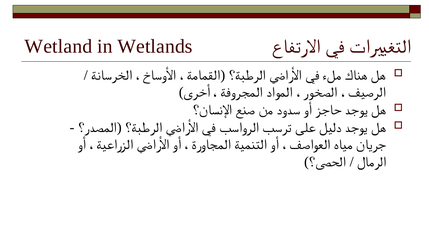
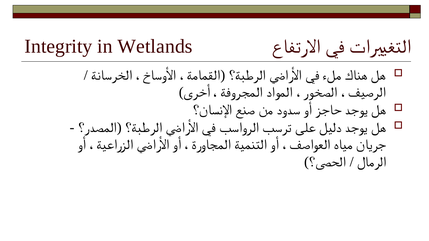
Wetland: Wetland -> Integrity
